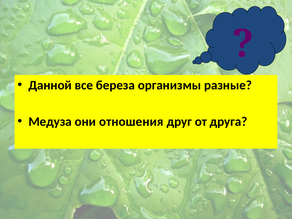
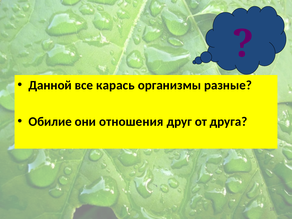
береза: береза -> карась
Медуза: Медуза -> Обилие
